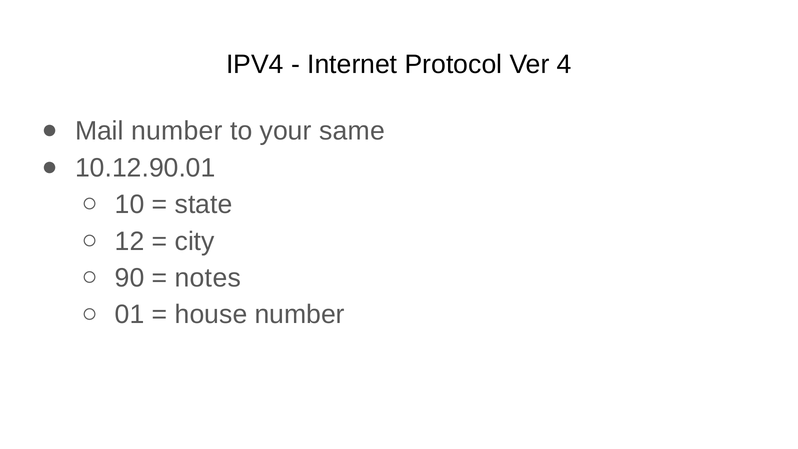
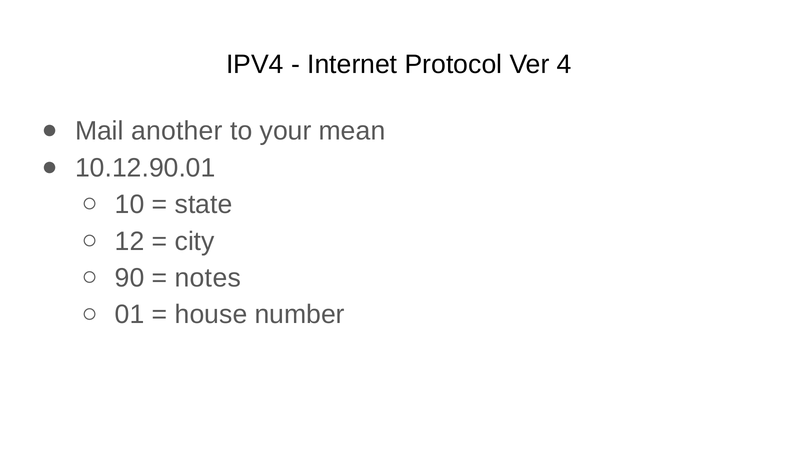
Mail number: number -> another
same: same -> mean
